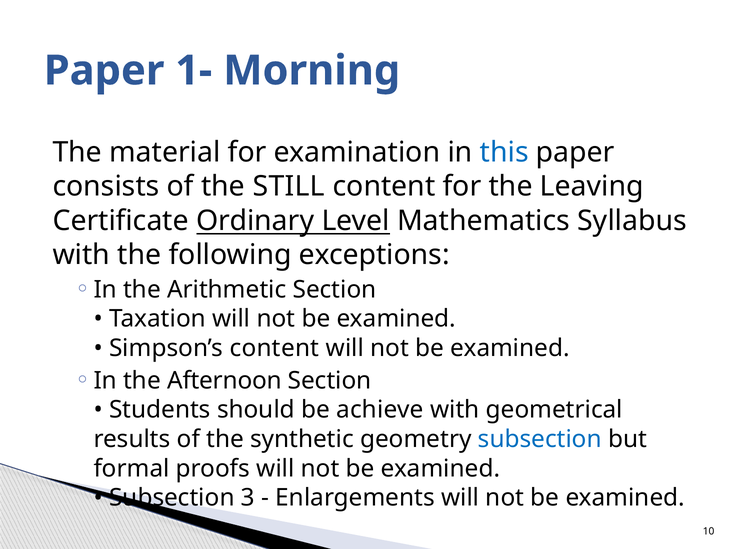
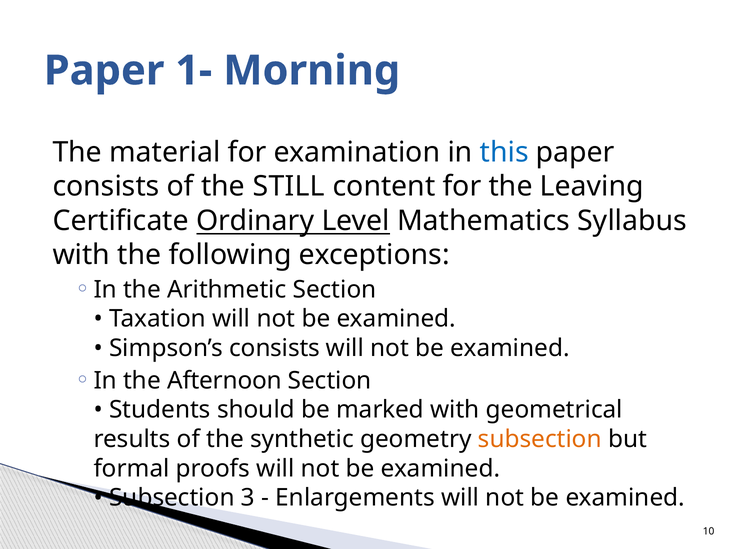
Simpson’s content: content -> consists
achieve: achieve -> marked
subsection at (540, 439) colour: blue -> orange
